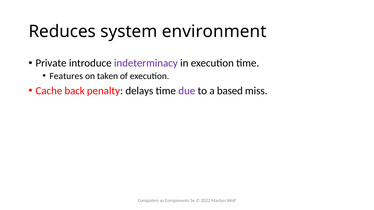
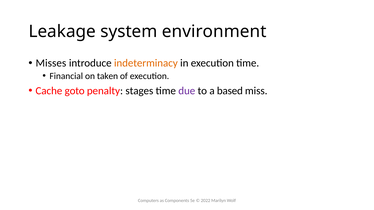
Reduces: Reduces -> Leakage
Private: Private -> Misses
indeterminacy colour: purple -> orange
Features: Features -> Financial
back: back -> goto
delays: delays -> stages
